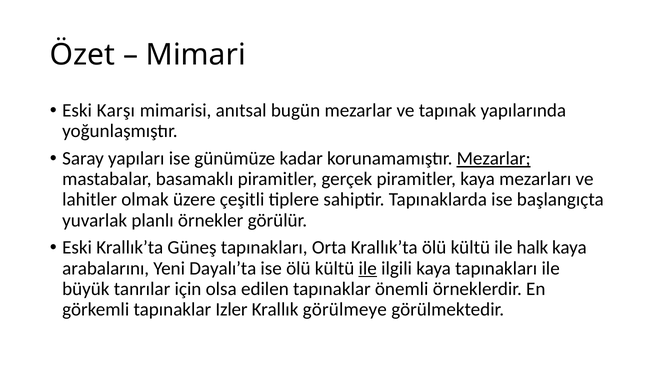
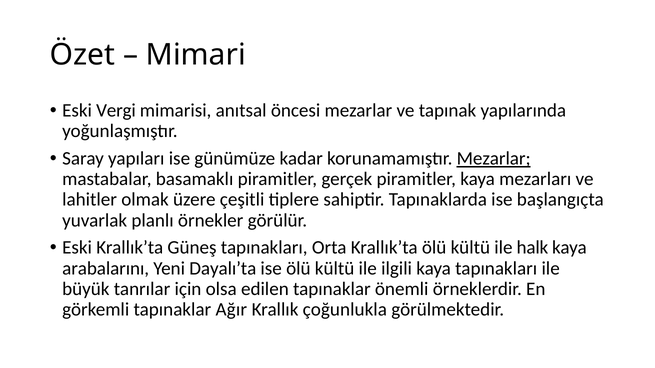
Karşı: Karşı -> Vergi
bugün: bugün -> öncesi
ile at (368, 269) underline: present -> none
Izler: Izler -> Ağır
görülmeye: görülmeye -> çoğunlukla
